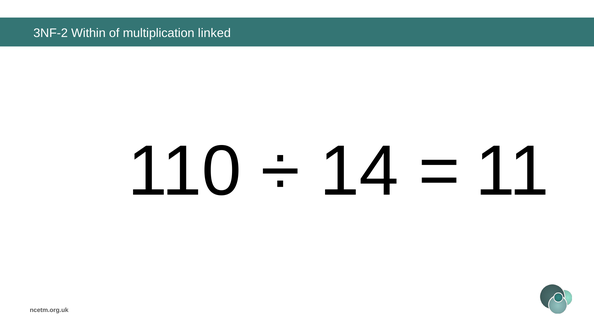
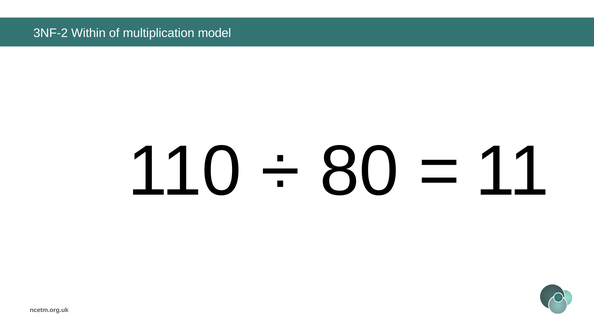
linked: linked -> model
14: 14 -> 80
